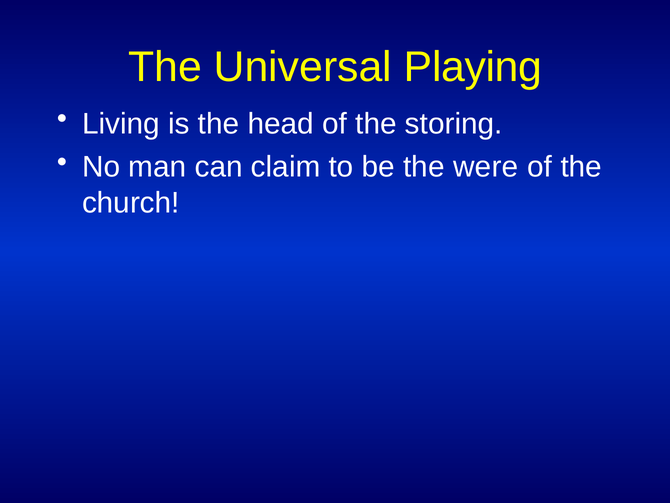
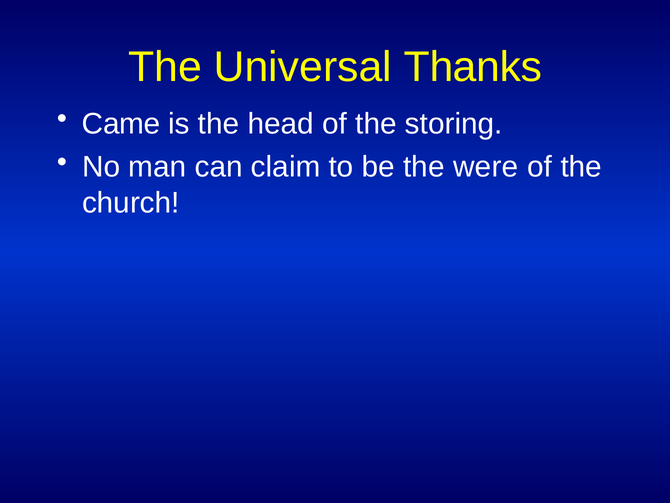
Playing: Playing -> Thanks
Living: Living -> Came
